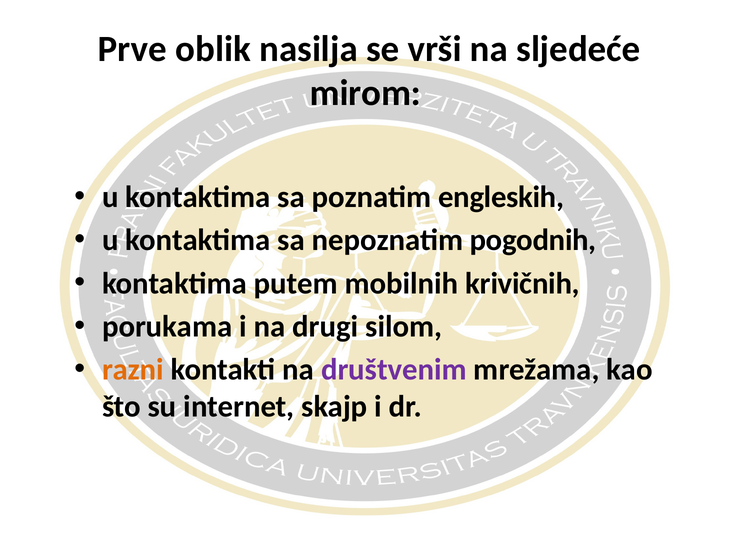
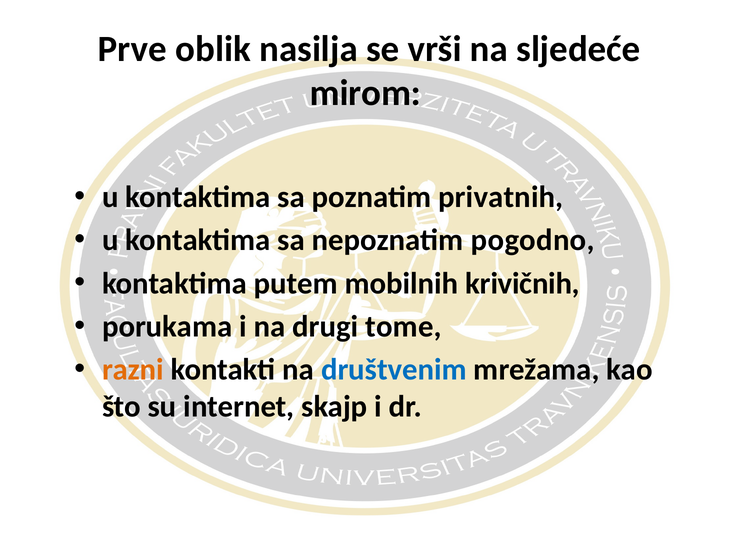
engleskih: engleskih -> privatnih
pogodnih: pogodnih -> pogodno
silom: silom -> tome
društvenim colour: purple -> blue
